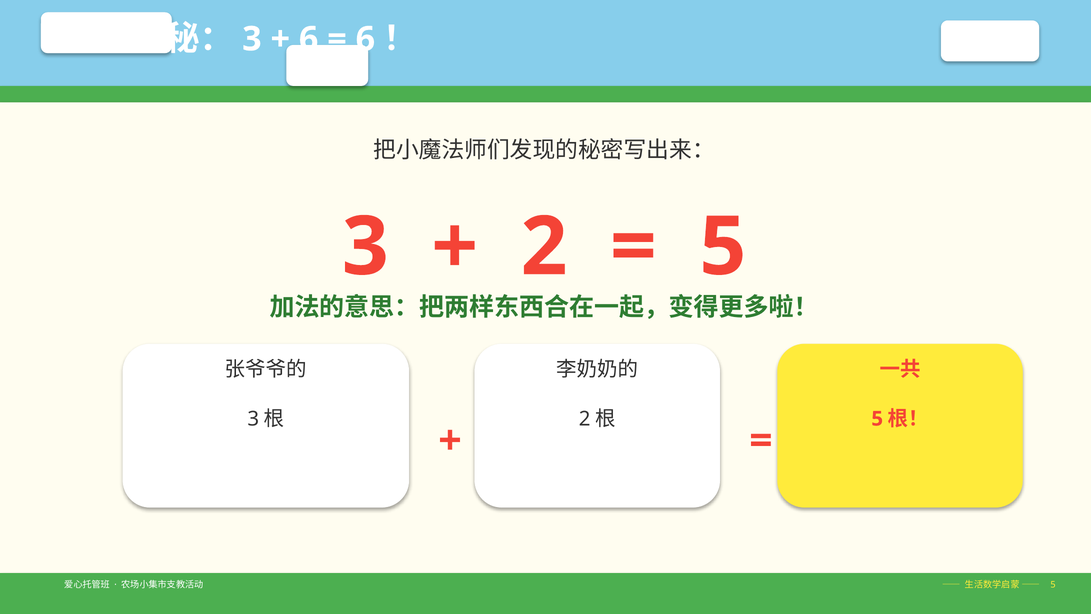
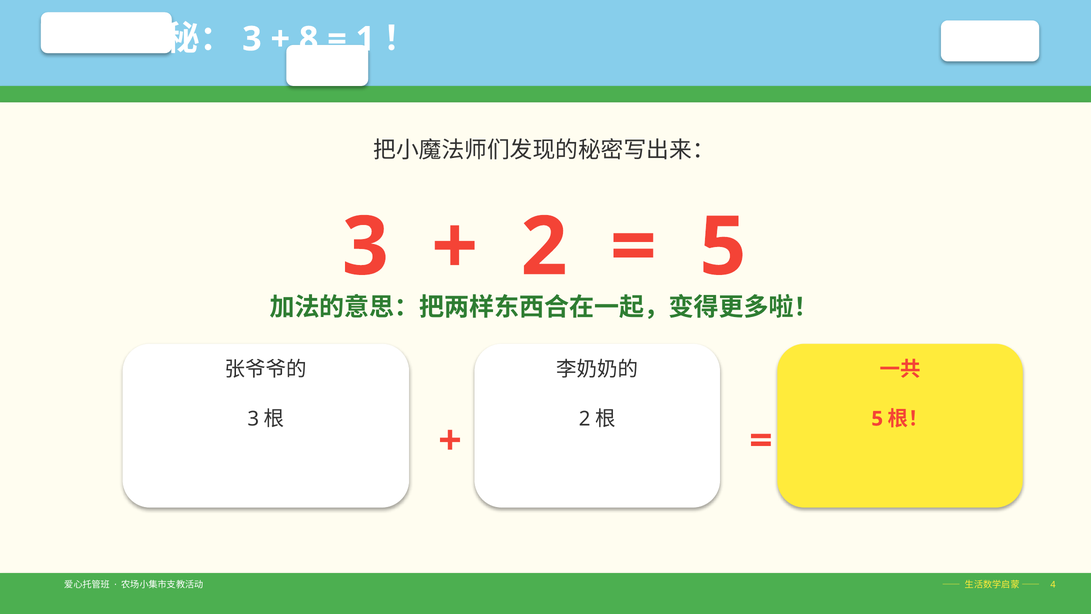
6 at (309, 39): 6 -> 8
6 at (365, 39): 6 -> 1
5 at (1053, 584): 5 -> 4
